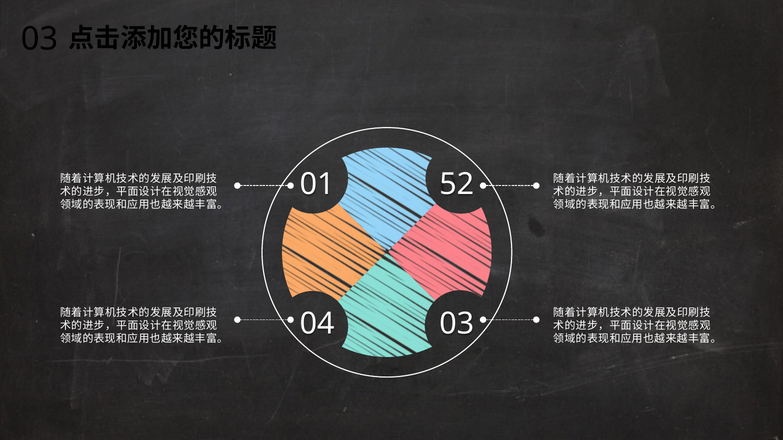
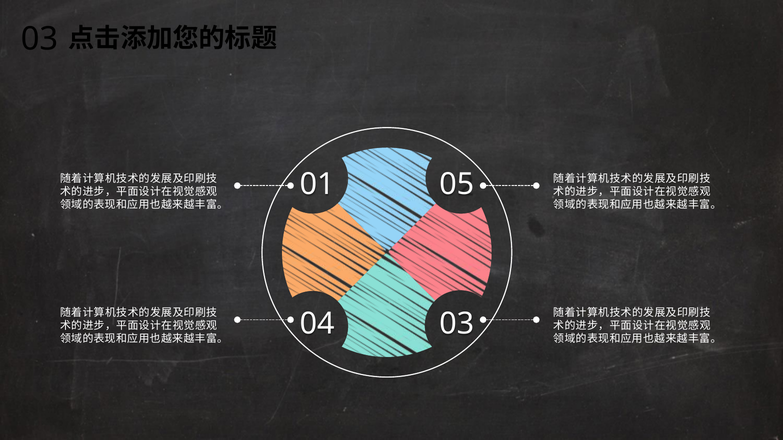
52: 52 -> 05
